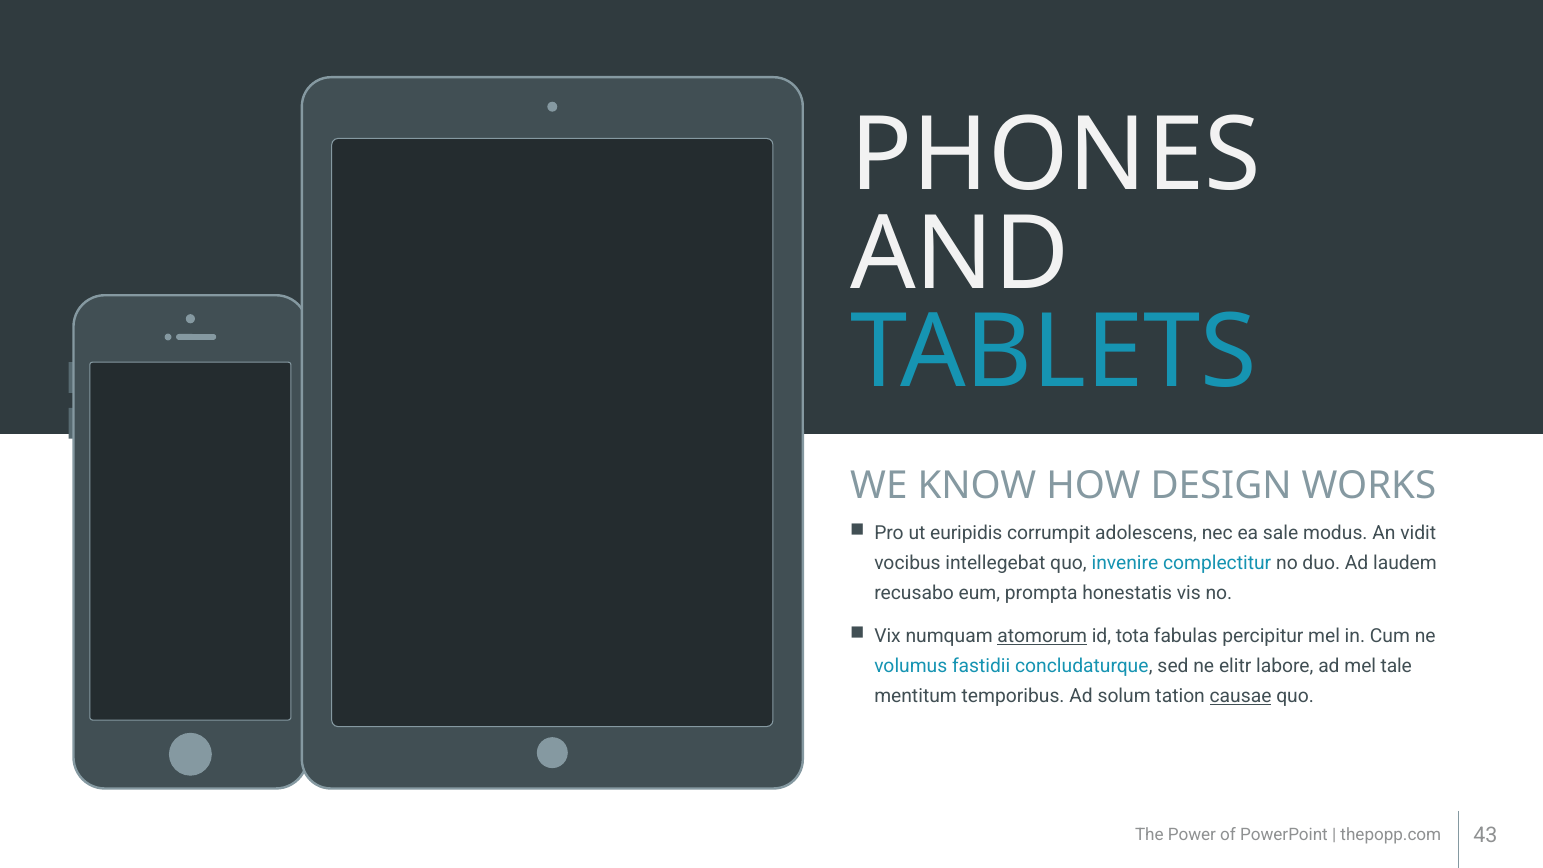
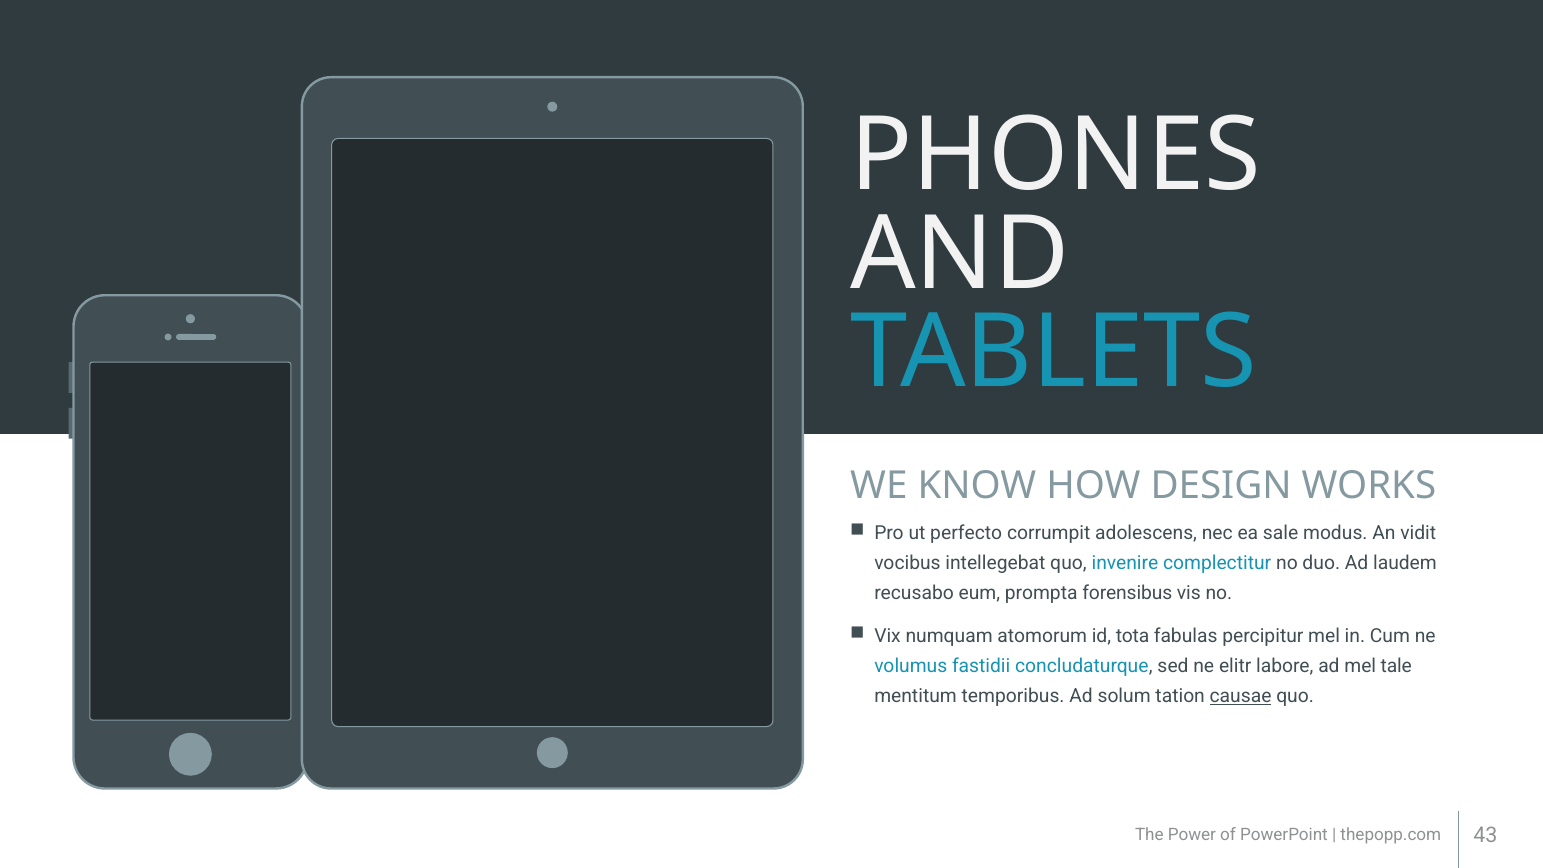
euripidis: euripidis -> perfecto
honestatis: honestatis -> forensibus
atomorum underline: present -> none
